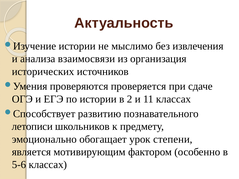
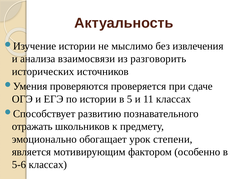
организация: организация -> разговорить
2: 2 -> 5
летописи: летописи -> отражать
